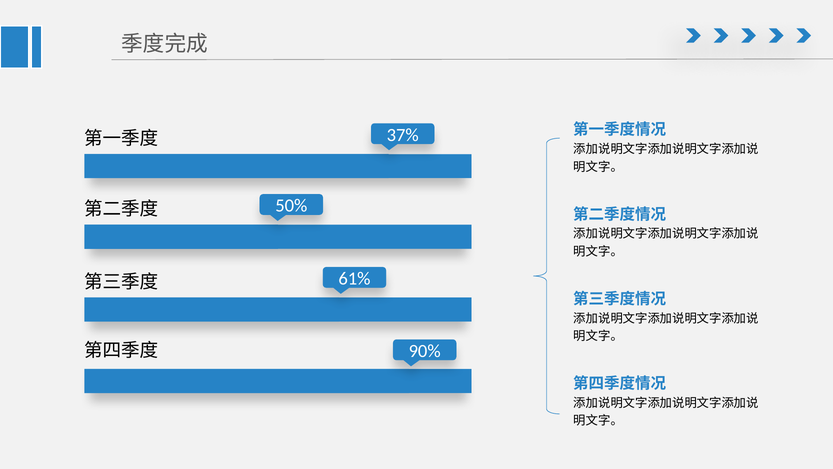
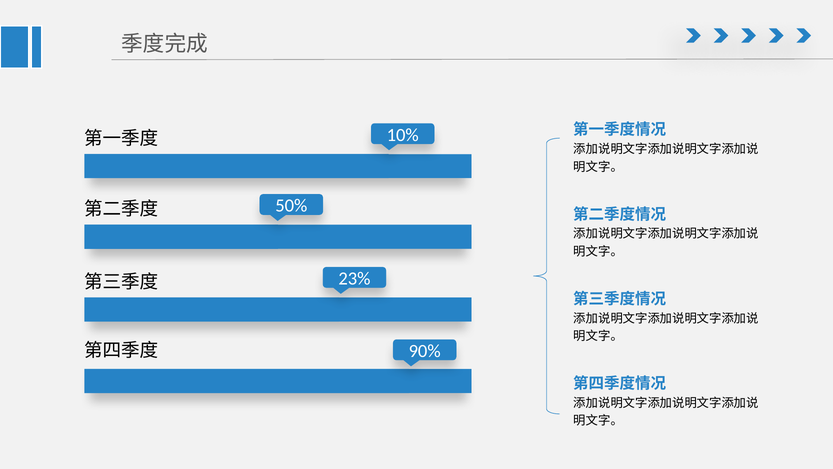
37%: 37% -> 10%
61%: 61% -> 23%
